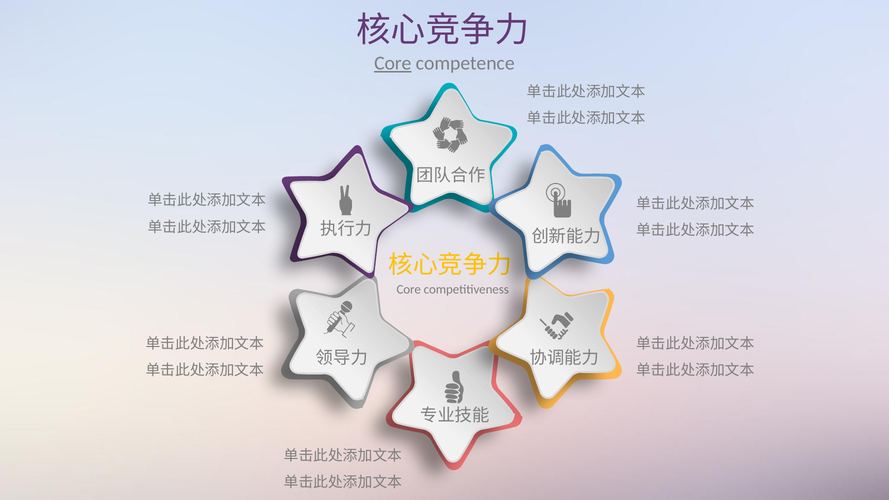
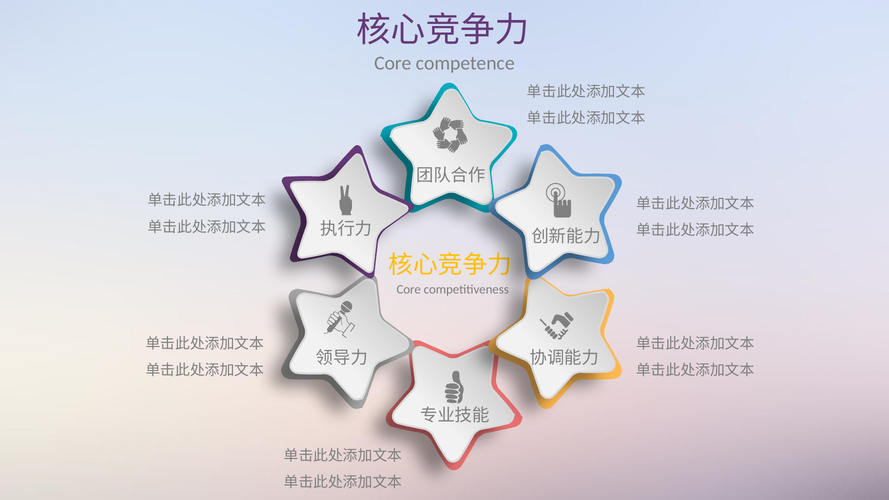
Core at (393, 63) underline: present -> none
